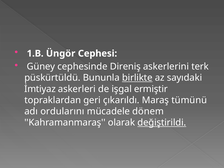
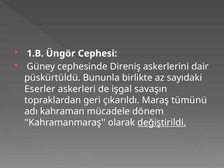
terk: terk -> dair
birlikte underline: present -> none
İmtiyaz: İmtiyaz -> Eserler
ermiştir: ermiştir -> savaşın
ordularını: ordularını -> kahraman
